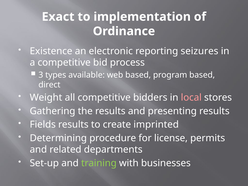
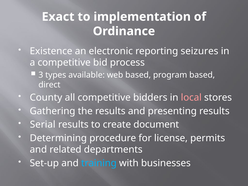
Weight: Weight -> County
Fields: Fields -> Serial
imprinted: imprinted -> document
training colour: light green -> light blue
